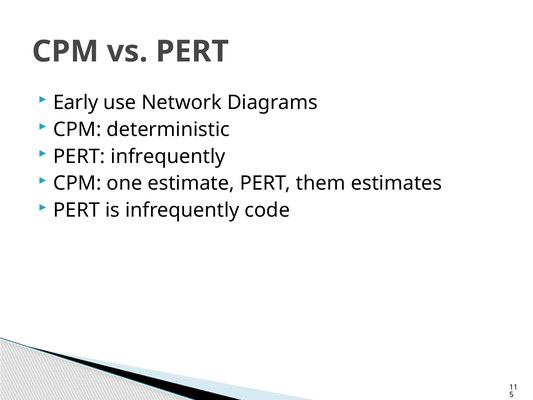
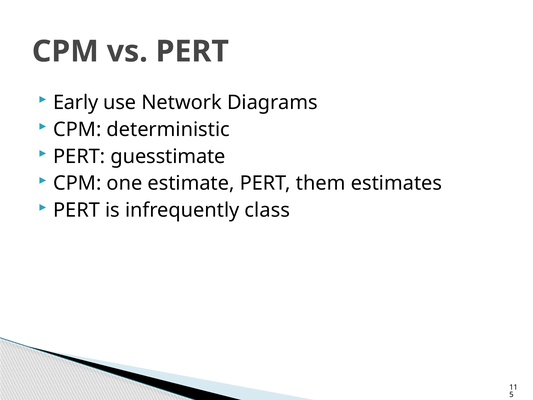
PERT infrequently: infrequently -> guesstimate
code: code -> class
